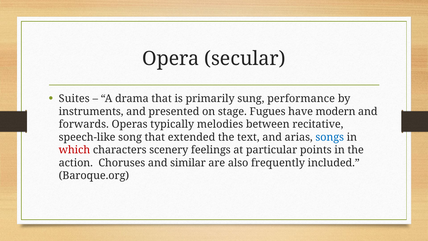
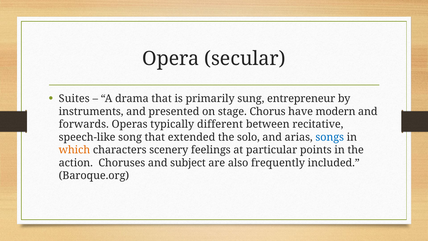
performance: performance -> entrepreneur
Fugues: Fugues -> Chorus
melodies: melodies -> different
text: text -> solo
which colour: red -> orange
similar: similar -> subject
